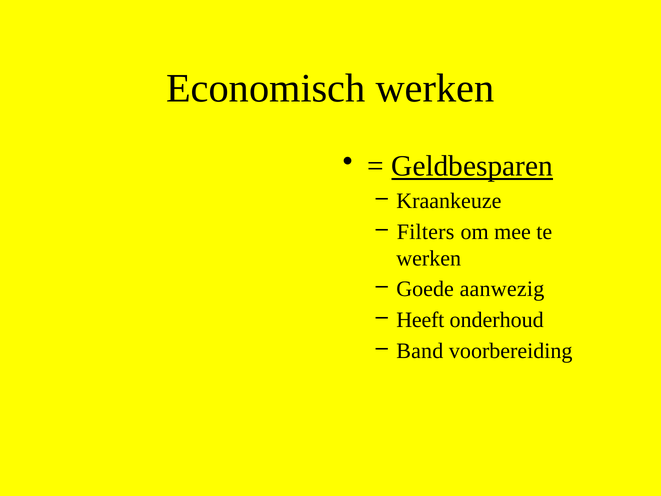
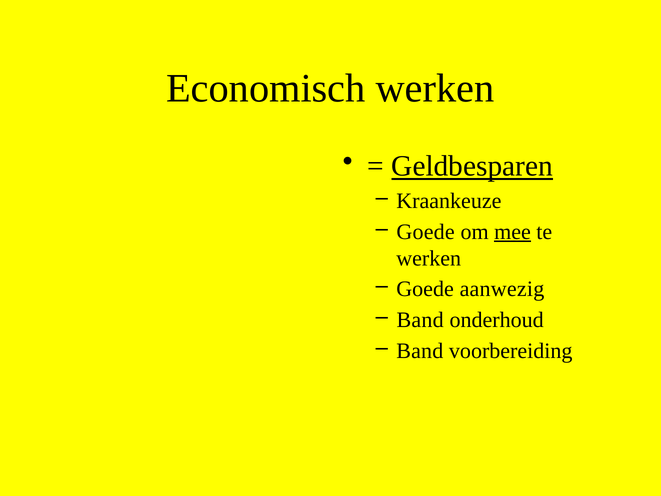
Filters at (426, 232): Filters -> Goede
mee underline: none -> present
Heeft at (420, 320): Heeft -> Band
